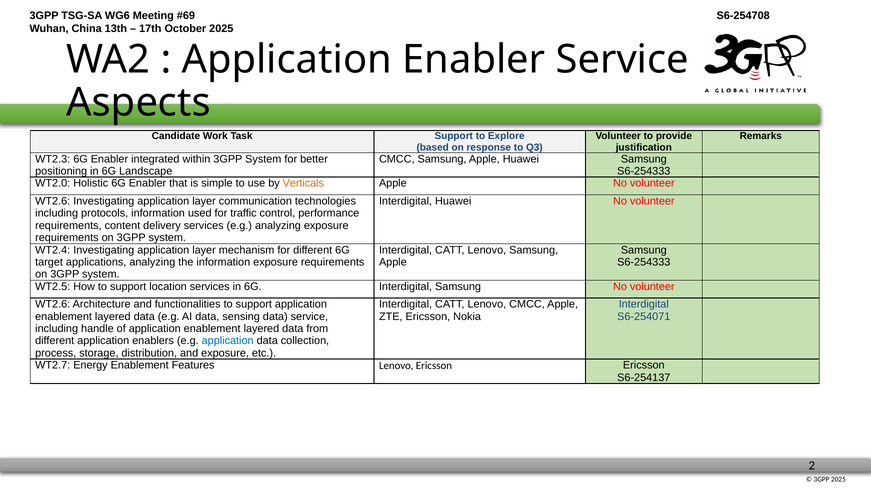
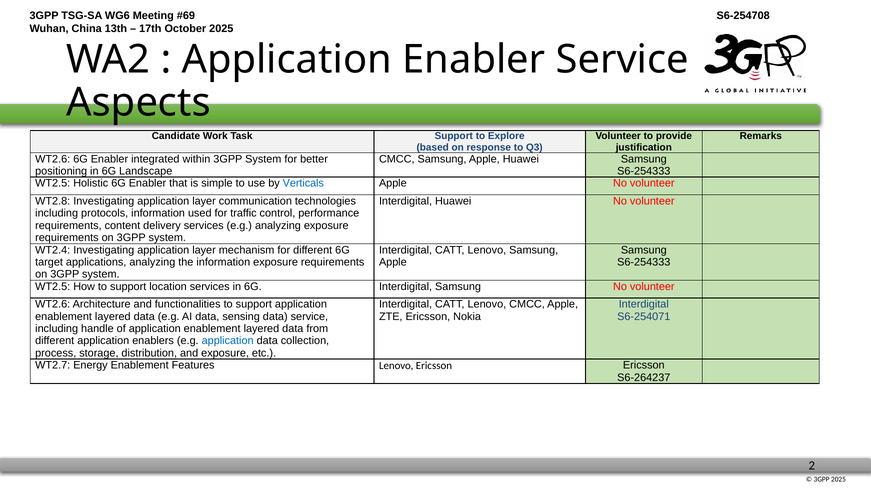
WT2.3 at (53, 159): WT2.3 -> WT2.6
WT2.0 at (53, 183): WT2.0 -> WT2.5
Verticals colour: orange -> blue
WT2.6 at (53, 201): WT2.6 -> WT2.8
S6-254137: S6-254137 -> S6-264237
